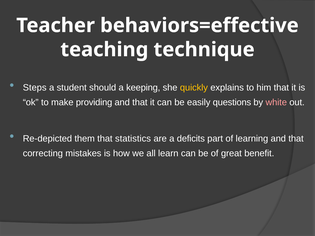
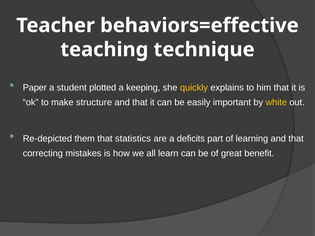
Steps: Steps -> Paper
should: should -> plotted
providing: providing -> structure
questions: questions -> important
white colour: pink -> yellow
